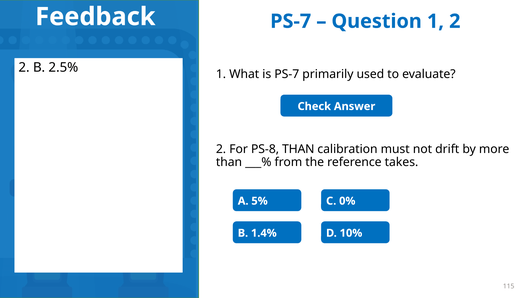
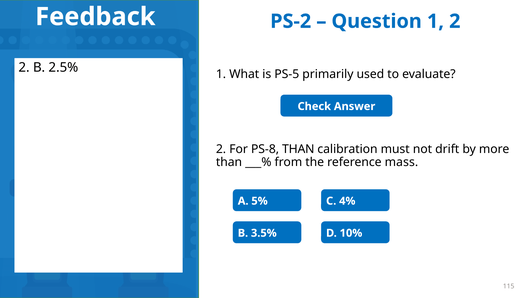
PS-7 at (291, 21): PS-7 -> PS-2
is PS-7: PS-7 -> PS-5
takes: takes -> mass
0%: 0% -> 4%
1.4%: 1.4% -> 3.5%
